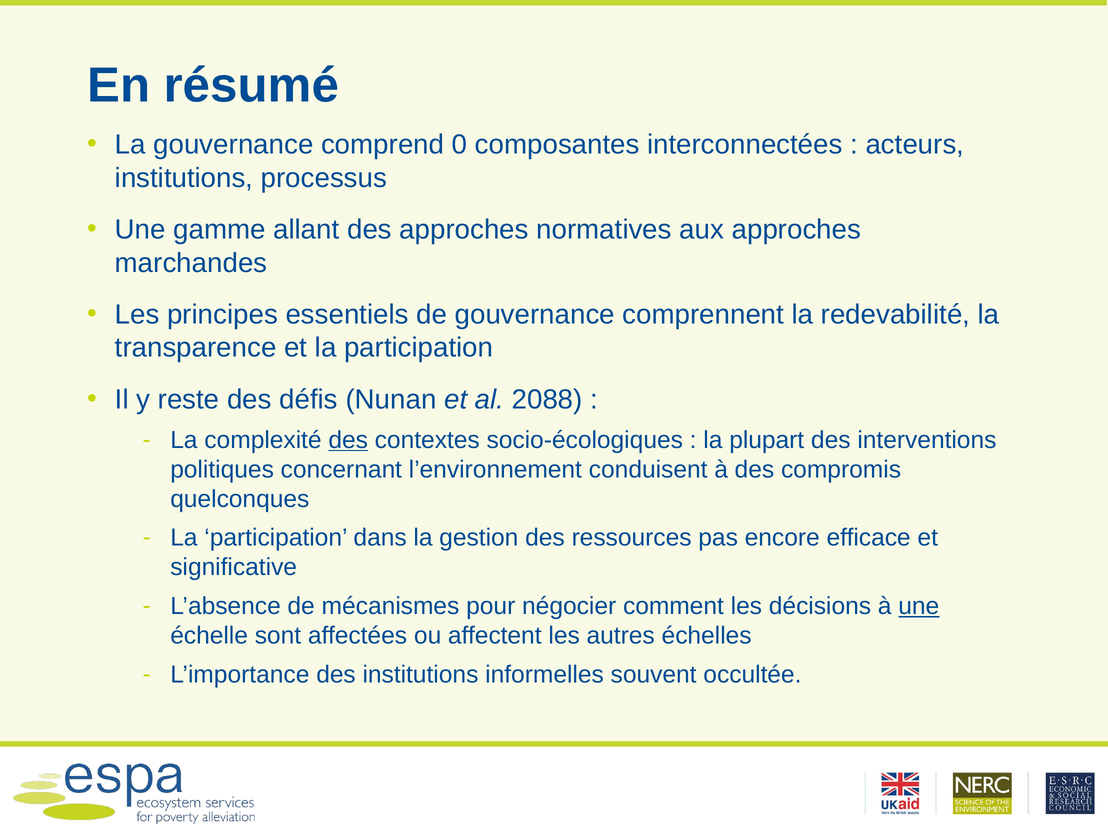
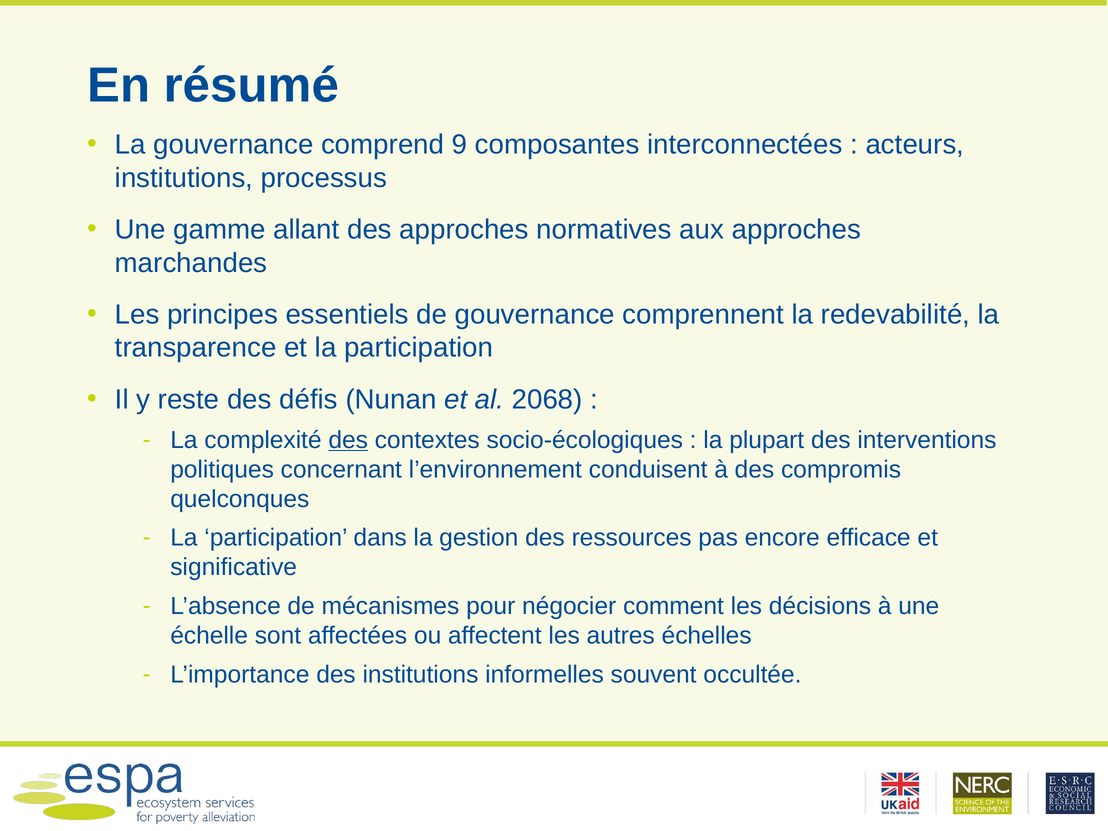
0: 0 -> 9
2088: 2088 -> 2068
une at (919, 606) underline: present -> none
